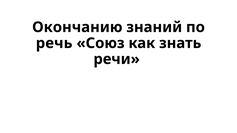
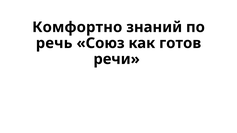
Окончанию: Окончанию -> Комфортно
знать: знать -> готов
